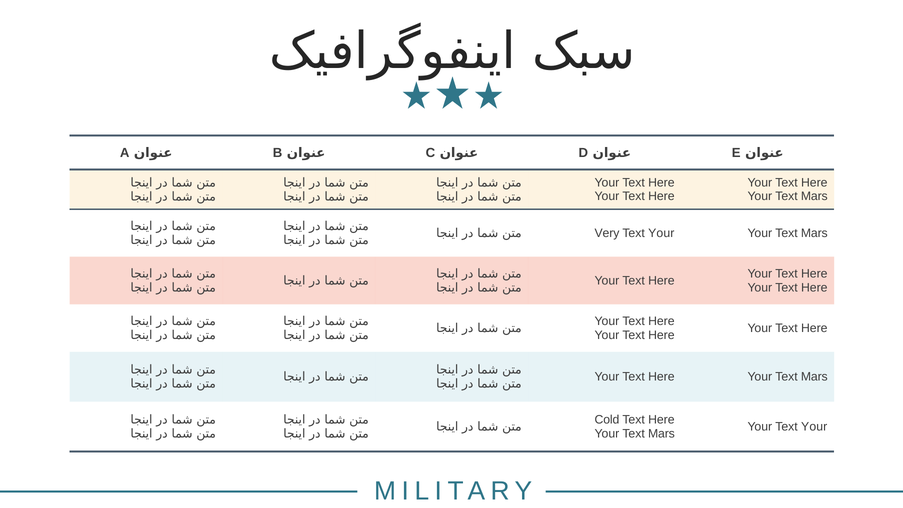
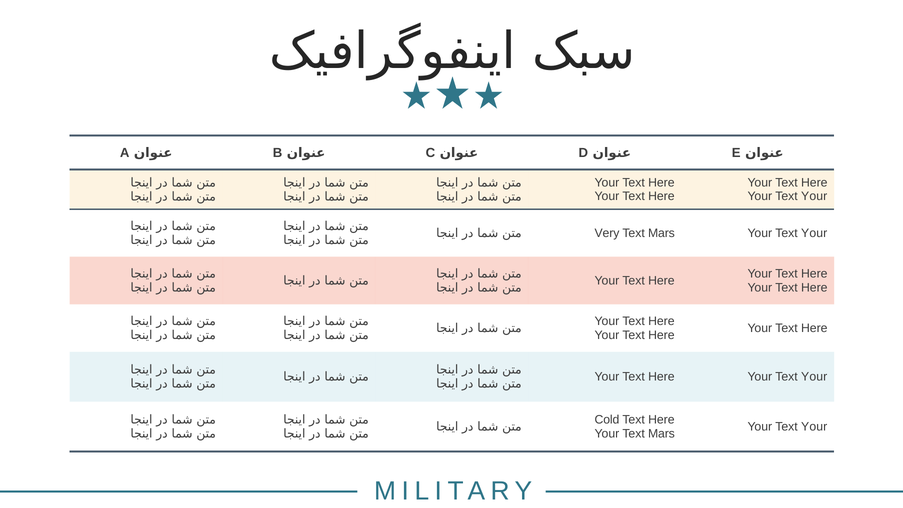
Mars at (814, 196): Mars -> Your
Your at (661, 233): Your -> Mars
Mars at (814, 233): Mars -> Your
Mars at (814, 377): Mars -> Your
